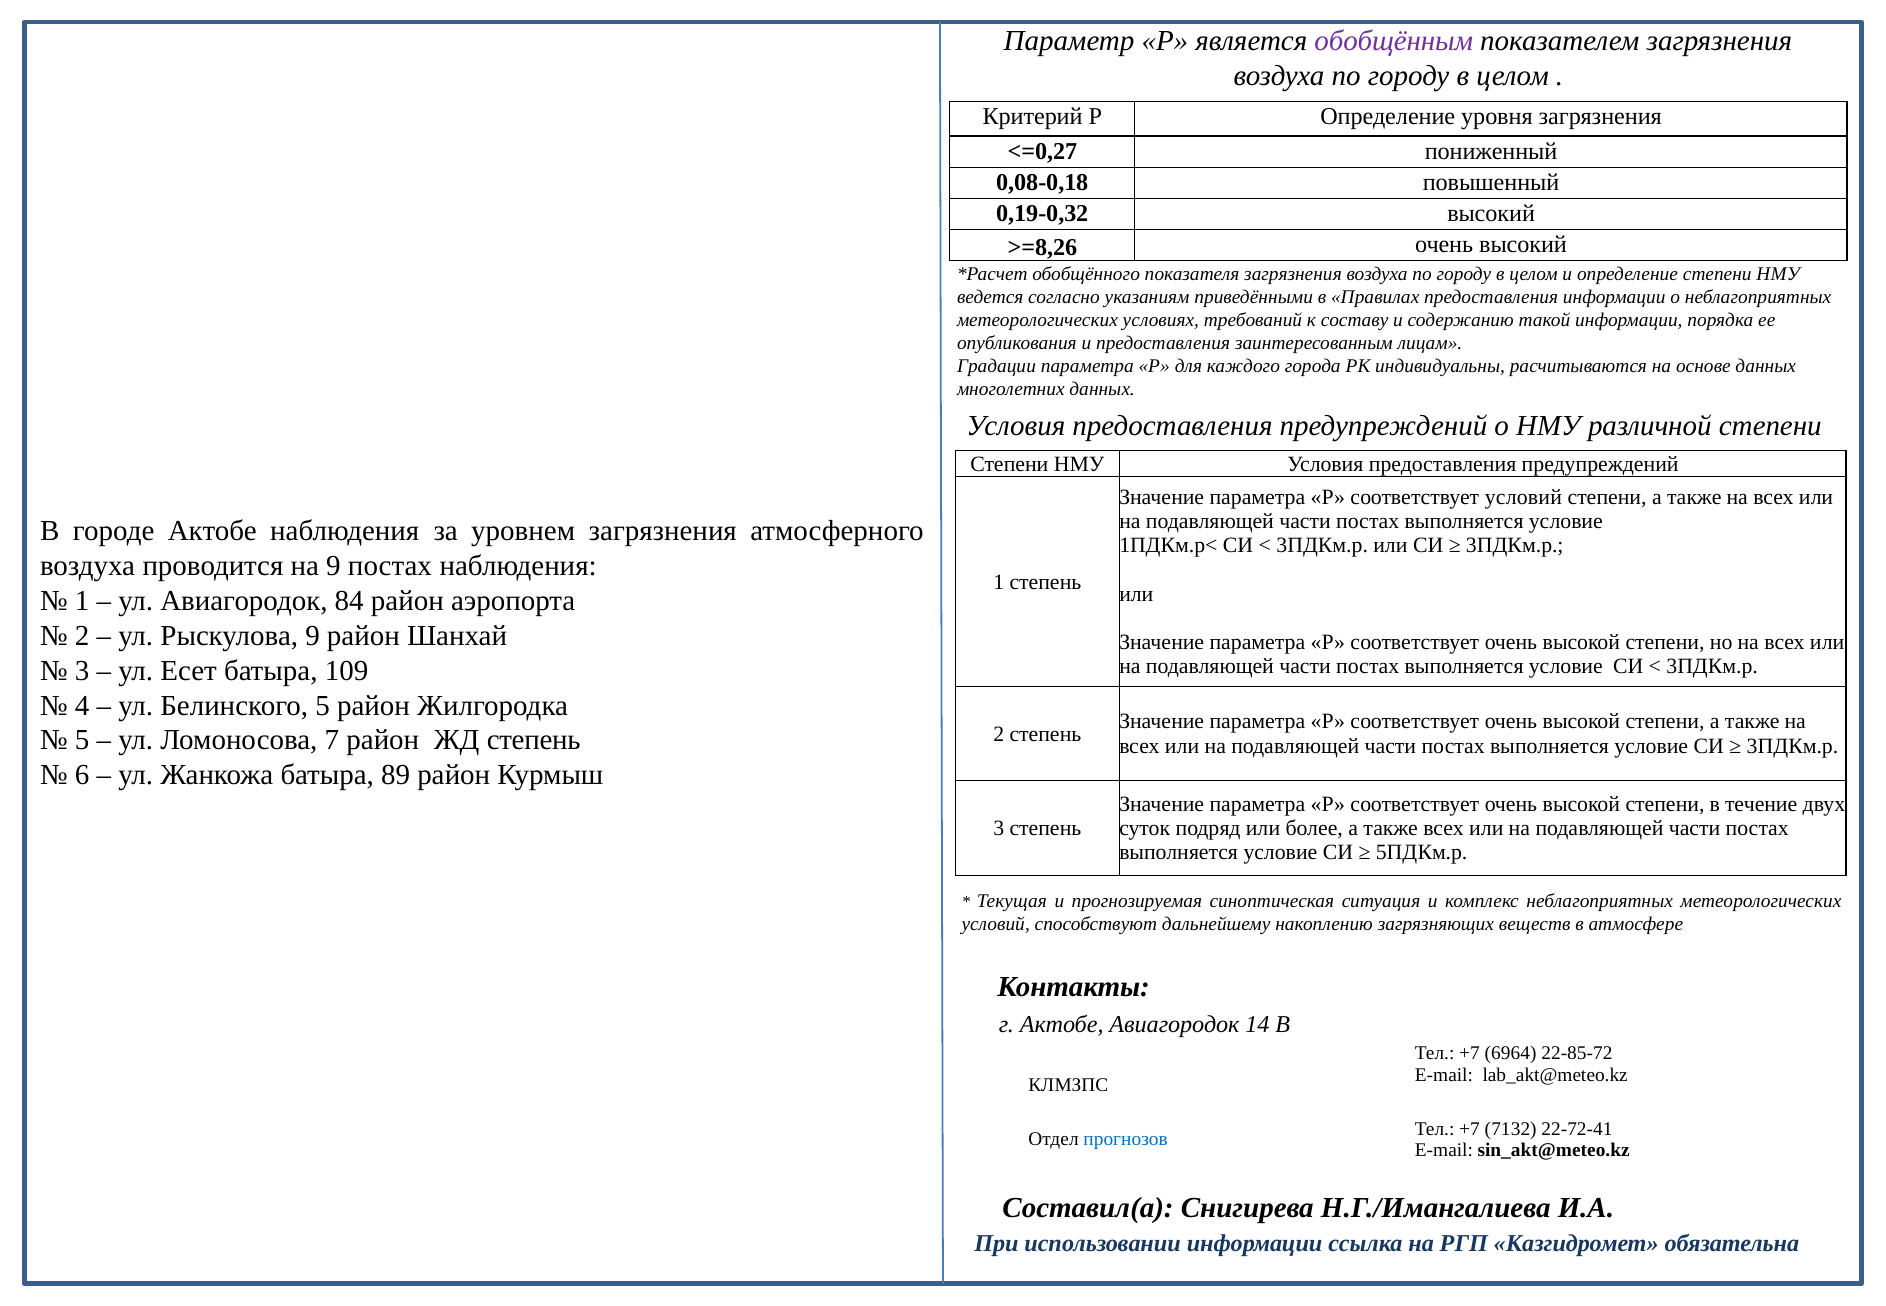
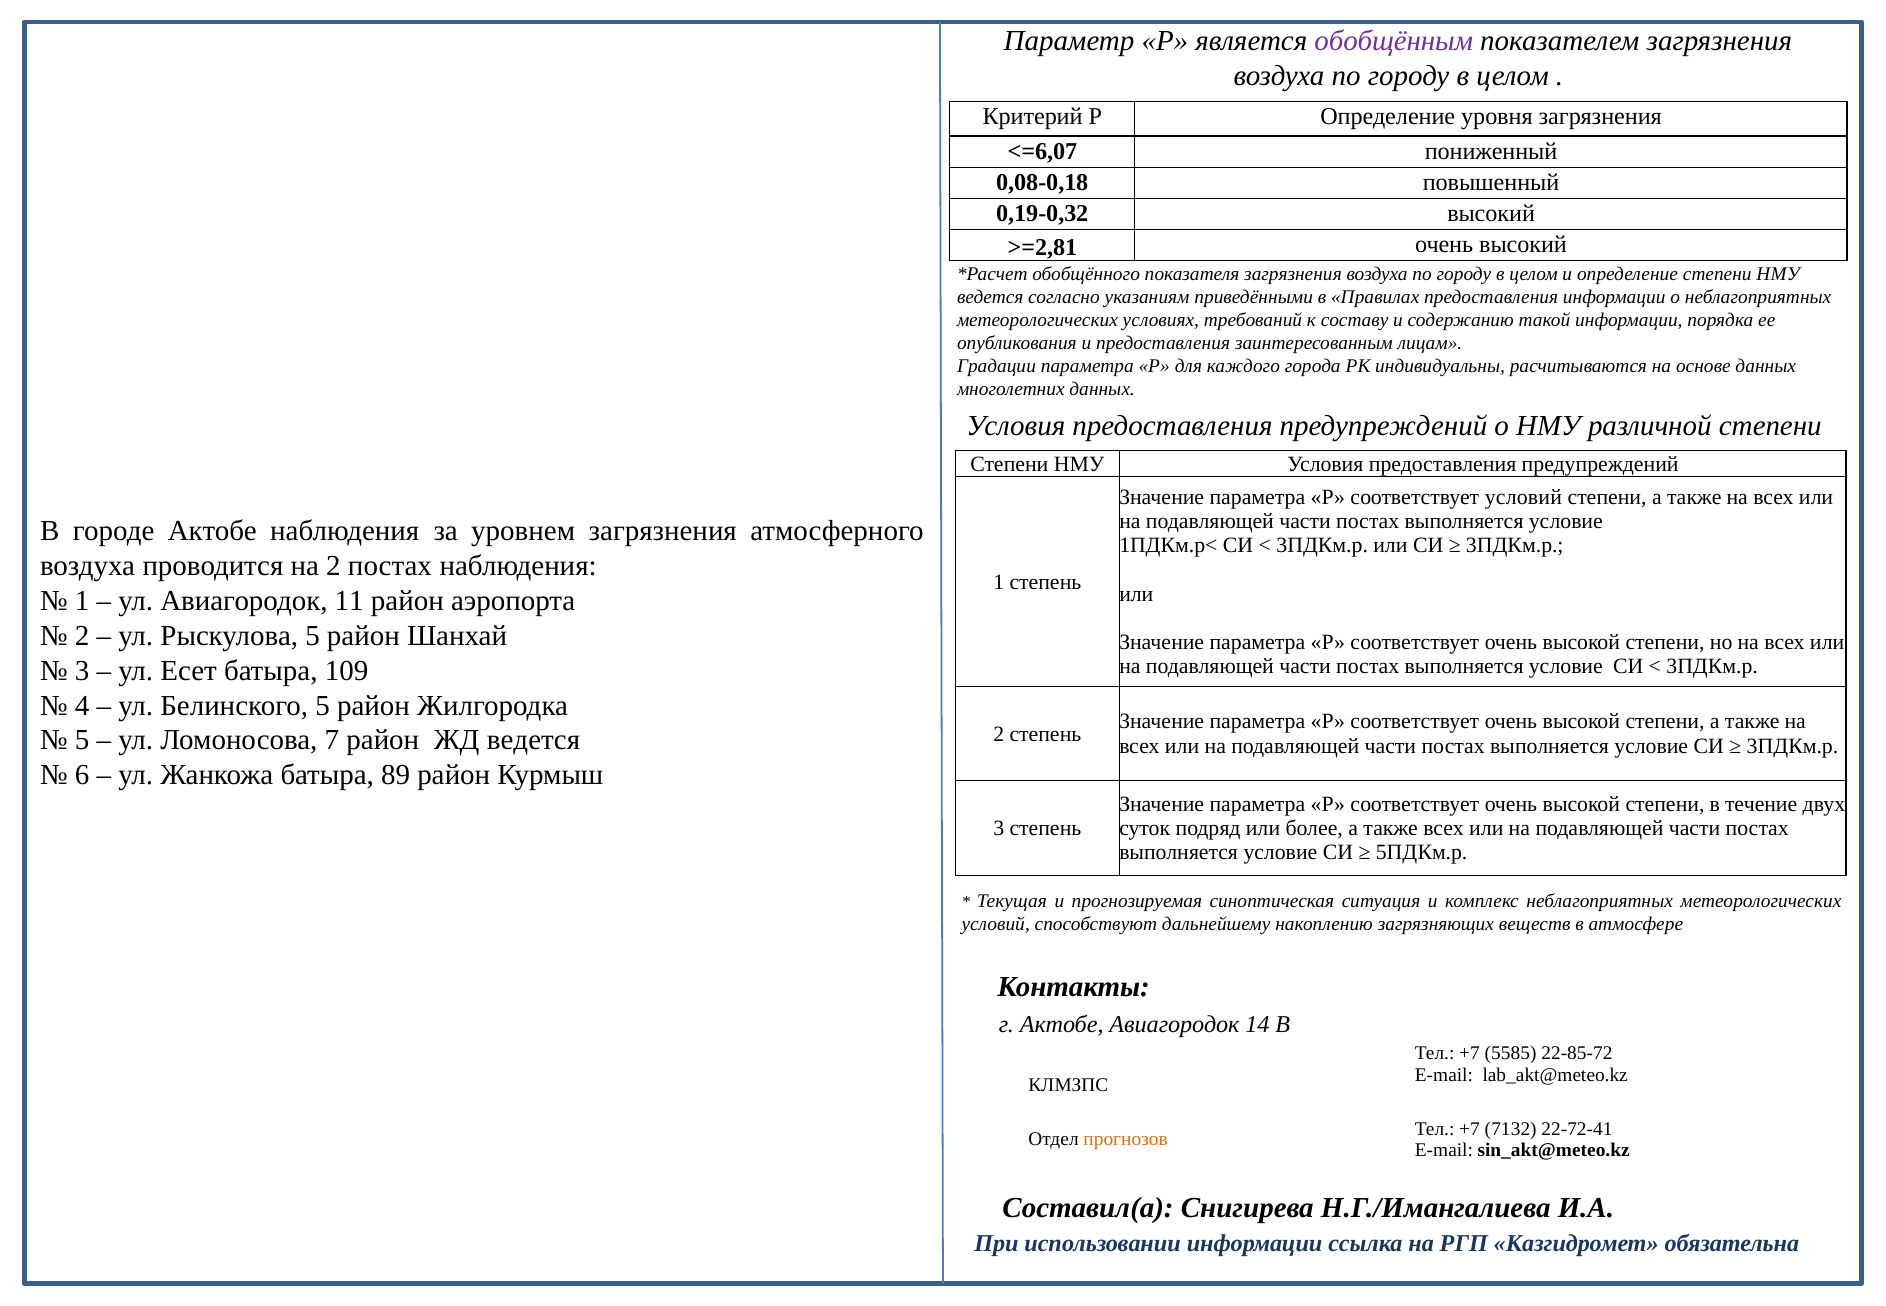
<=0,27: <=0,27 -> <=6,07
>=8,26: >=8,26 -> >=2,81
на 9: 9 -> 2
84: 84 -> 11
Рыскулова 9: 9 -> 5
ЖД степень: степень -> ведется
6964: 6964 -> 5585
прогнозов colour: blue -> orange
